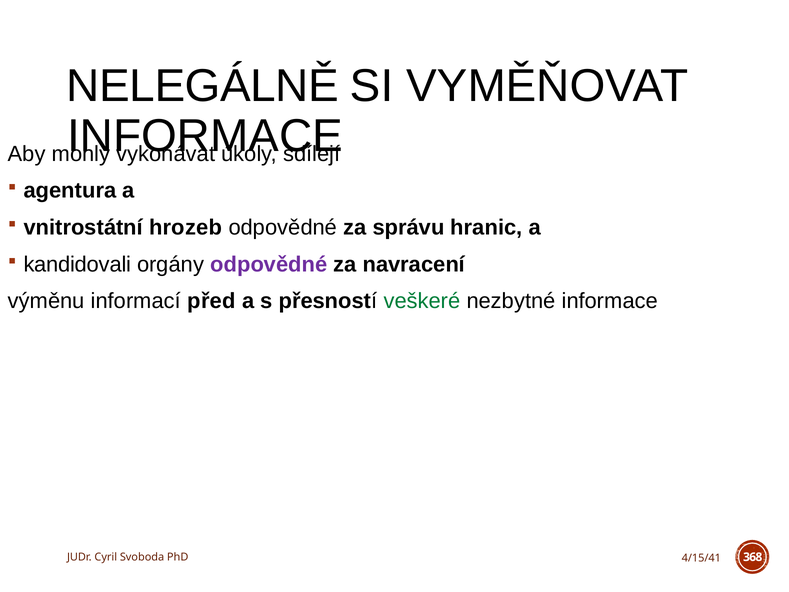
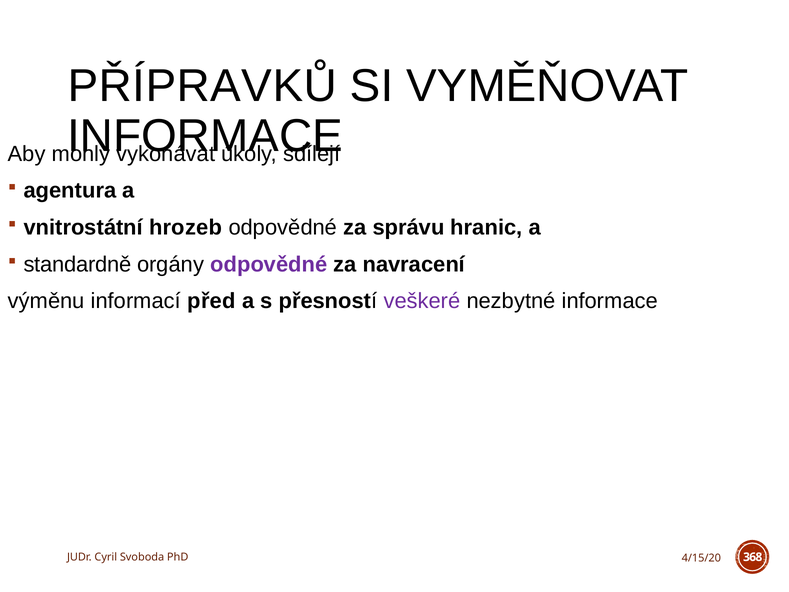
NELEGÁLNĚ: NELEGÁLNĚ -> PŘÍPRAVKŮ
kandidovali: kandidovali -> standardně
veškeré colour: green -> purple
4/15/41: 4/15/41 -> 4/15/20
